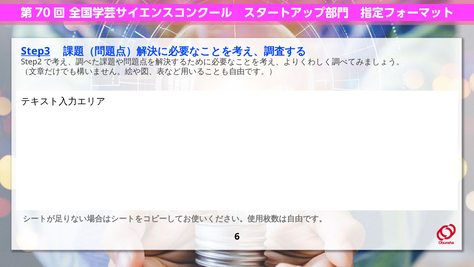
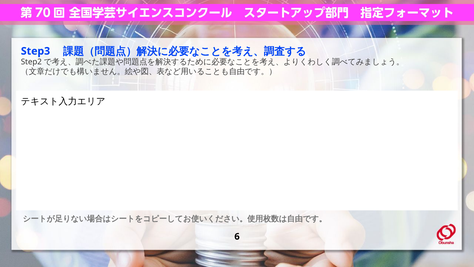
Step3 underline: present -> none
